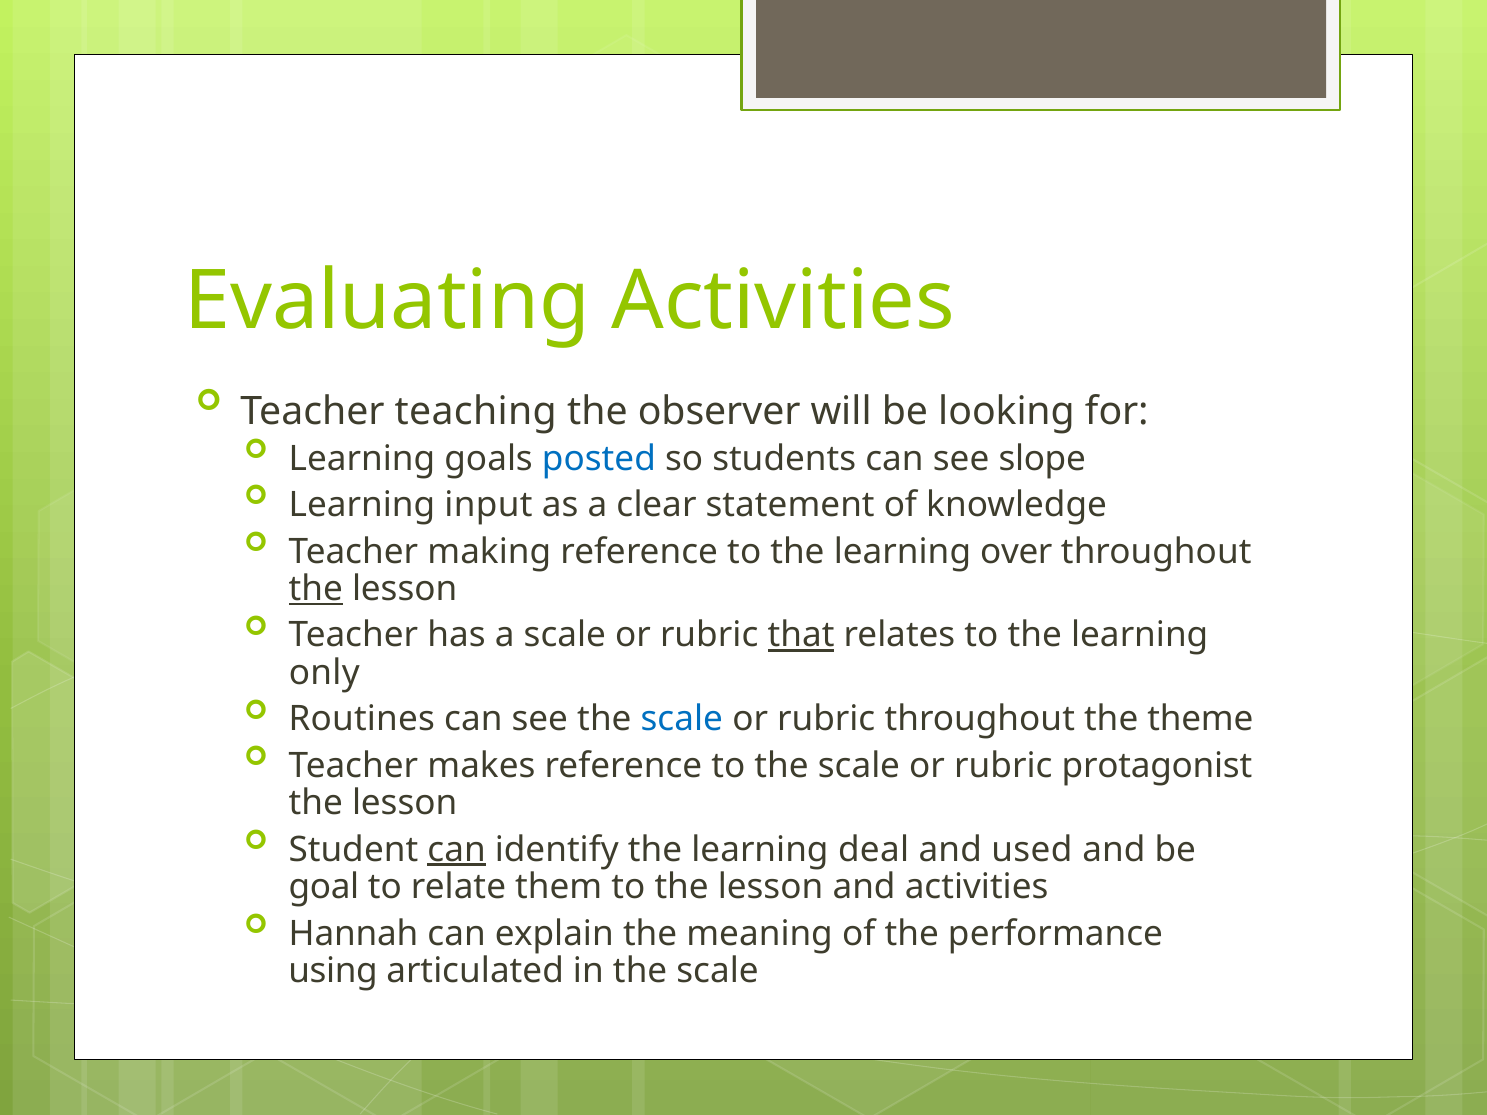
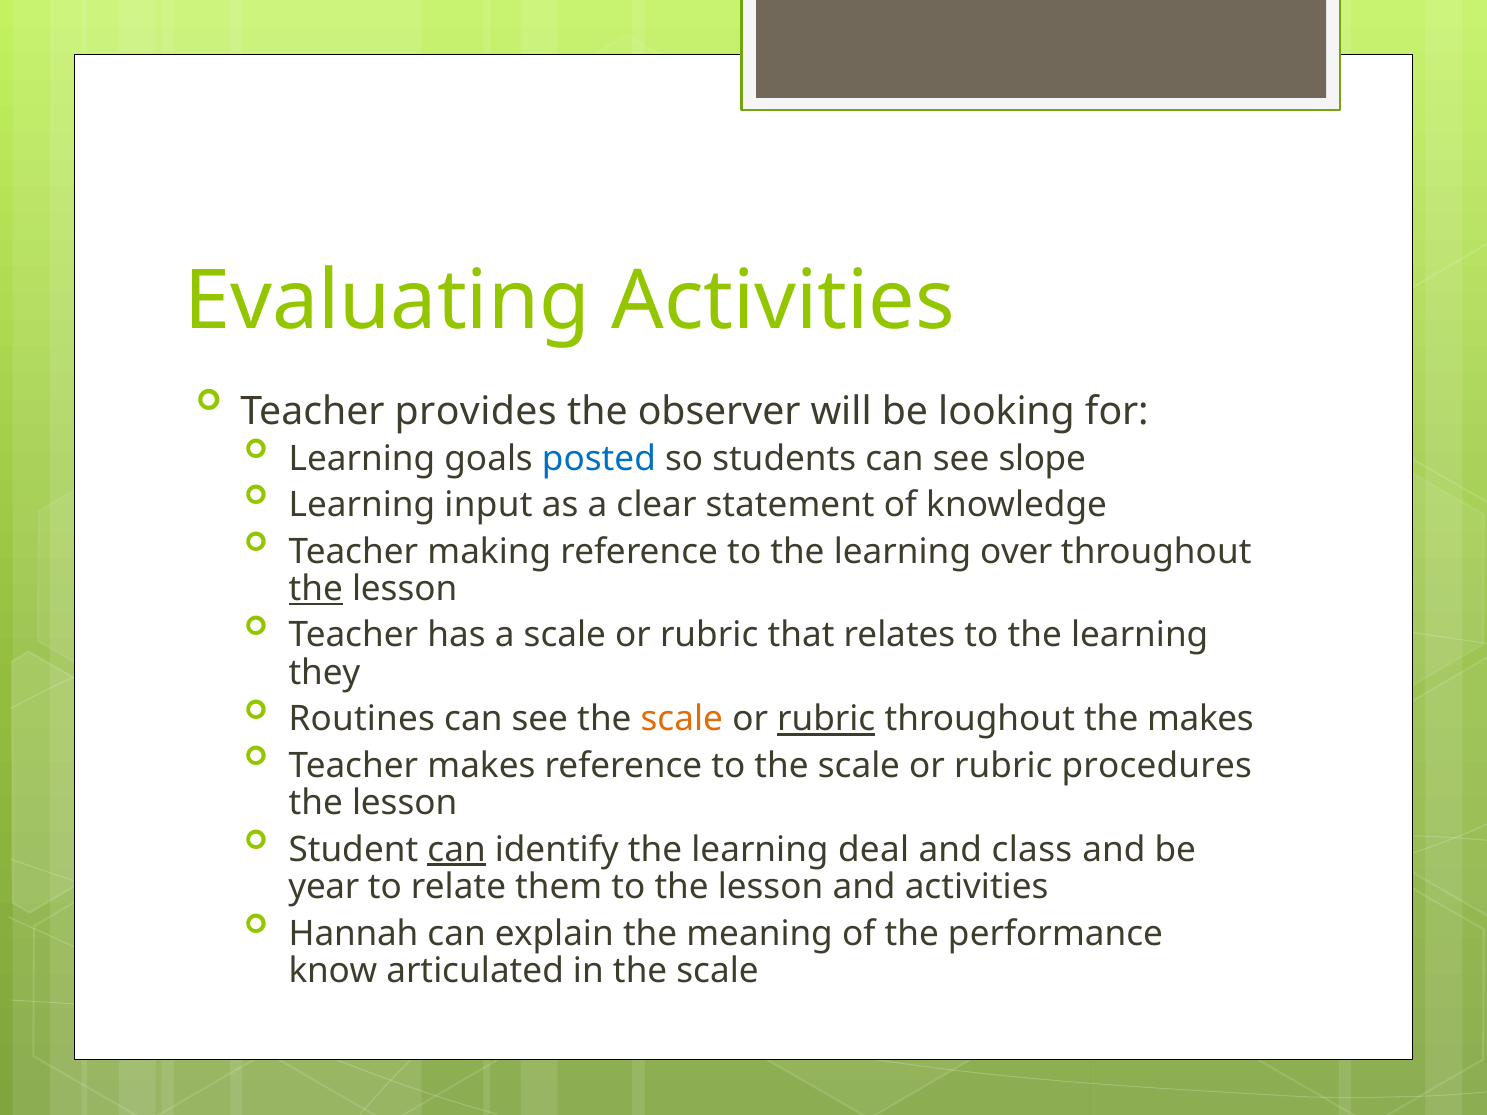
teaching: teaching -> provides
that underline: present -> none
only: only -> they
scale at (682, 720) colour: blue -> orange
rubric at (826, 720) underline: none -> present
the theme: theme -> makes
protagonist: protagonist -> procedures
used: used -> class
goal: goal -> year
using: using -> know
